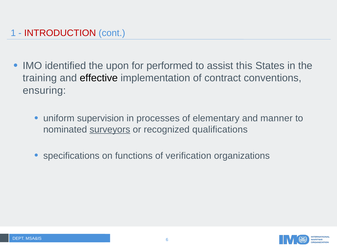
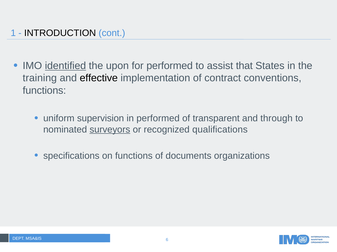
INTRODUCTION colour: red -> black
identified underline: none -> present
this: this -> that
ensuring at (44, 91): ensuring -> functions
in processes: processes -> performed
elementary: elementary -> transparent
manner: manner -> through
verification: verification -> documents
